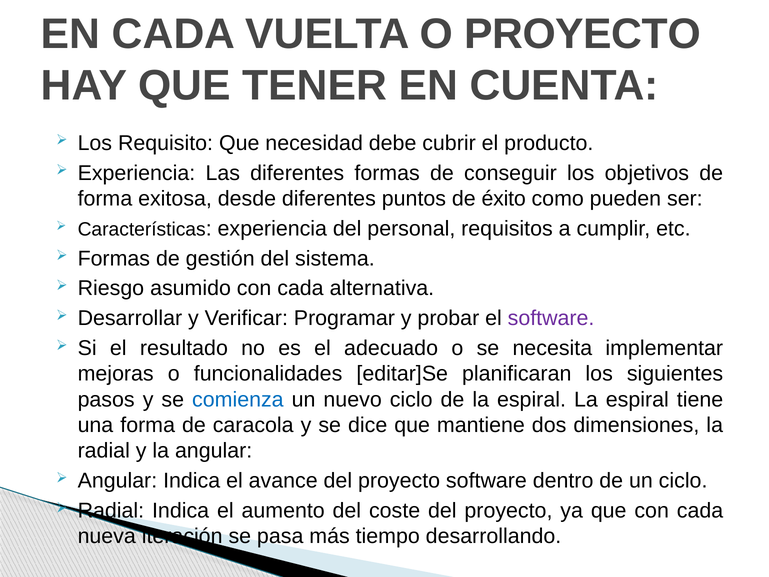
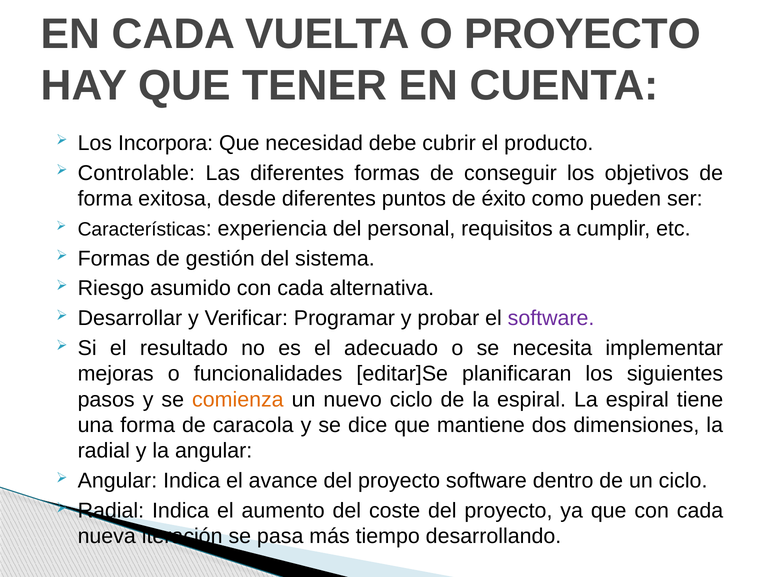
Requisito: Requisito -> Incorpora
Experiencia at (136, 173): Experiencia -> Controlable
comienza colour: blue -> orange
